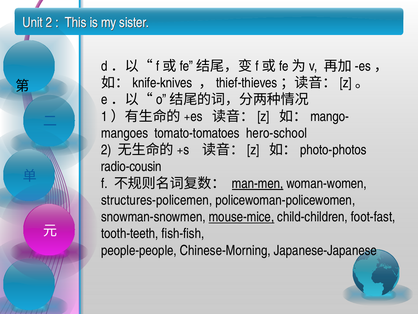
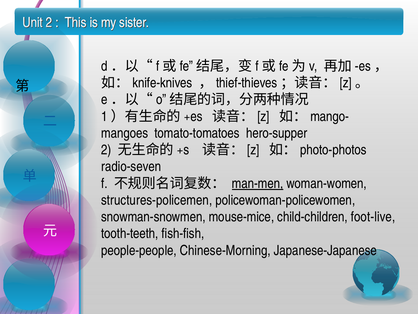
hero-school: hero-school -> hero-supper
radio-cousin: radio-cousin -> radio-seven
mouse-mice underline: present -> none
foot-fast: foot-fast -> foot-live
